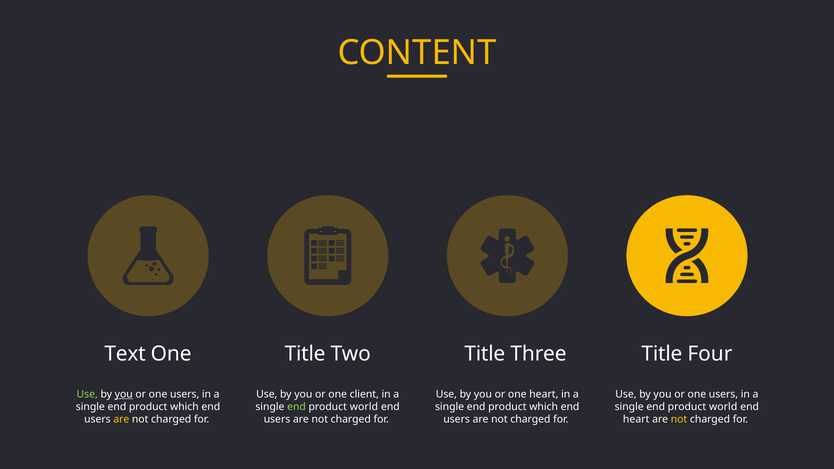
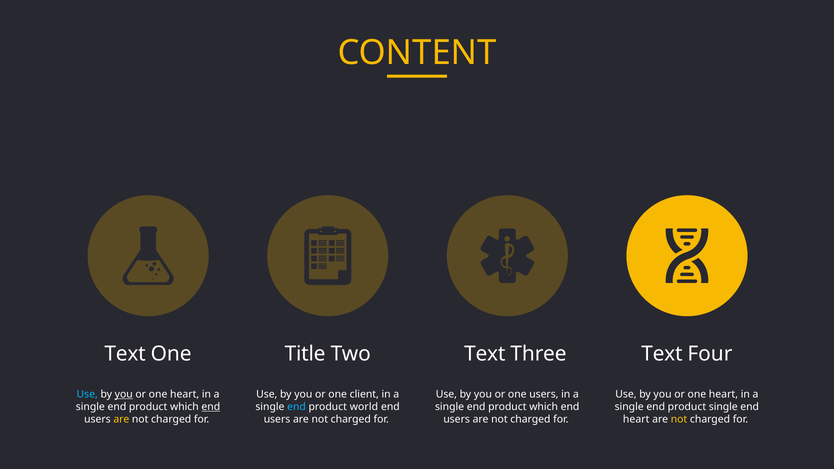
Title at (485, 354): Title -> Text
Title at (662, 354): Title -> Text
Use at (87, 394) colour: light green -> light blue
users at (185, 394): users -> heart
one heart: heart -> users
users at (723, 394): users -> heart
end at (211, 407) underline: none -> present
end at (297, 407) colour: light green -> light blue
world at (723, 407): world -> single
